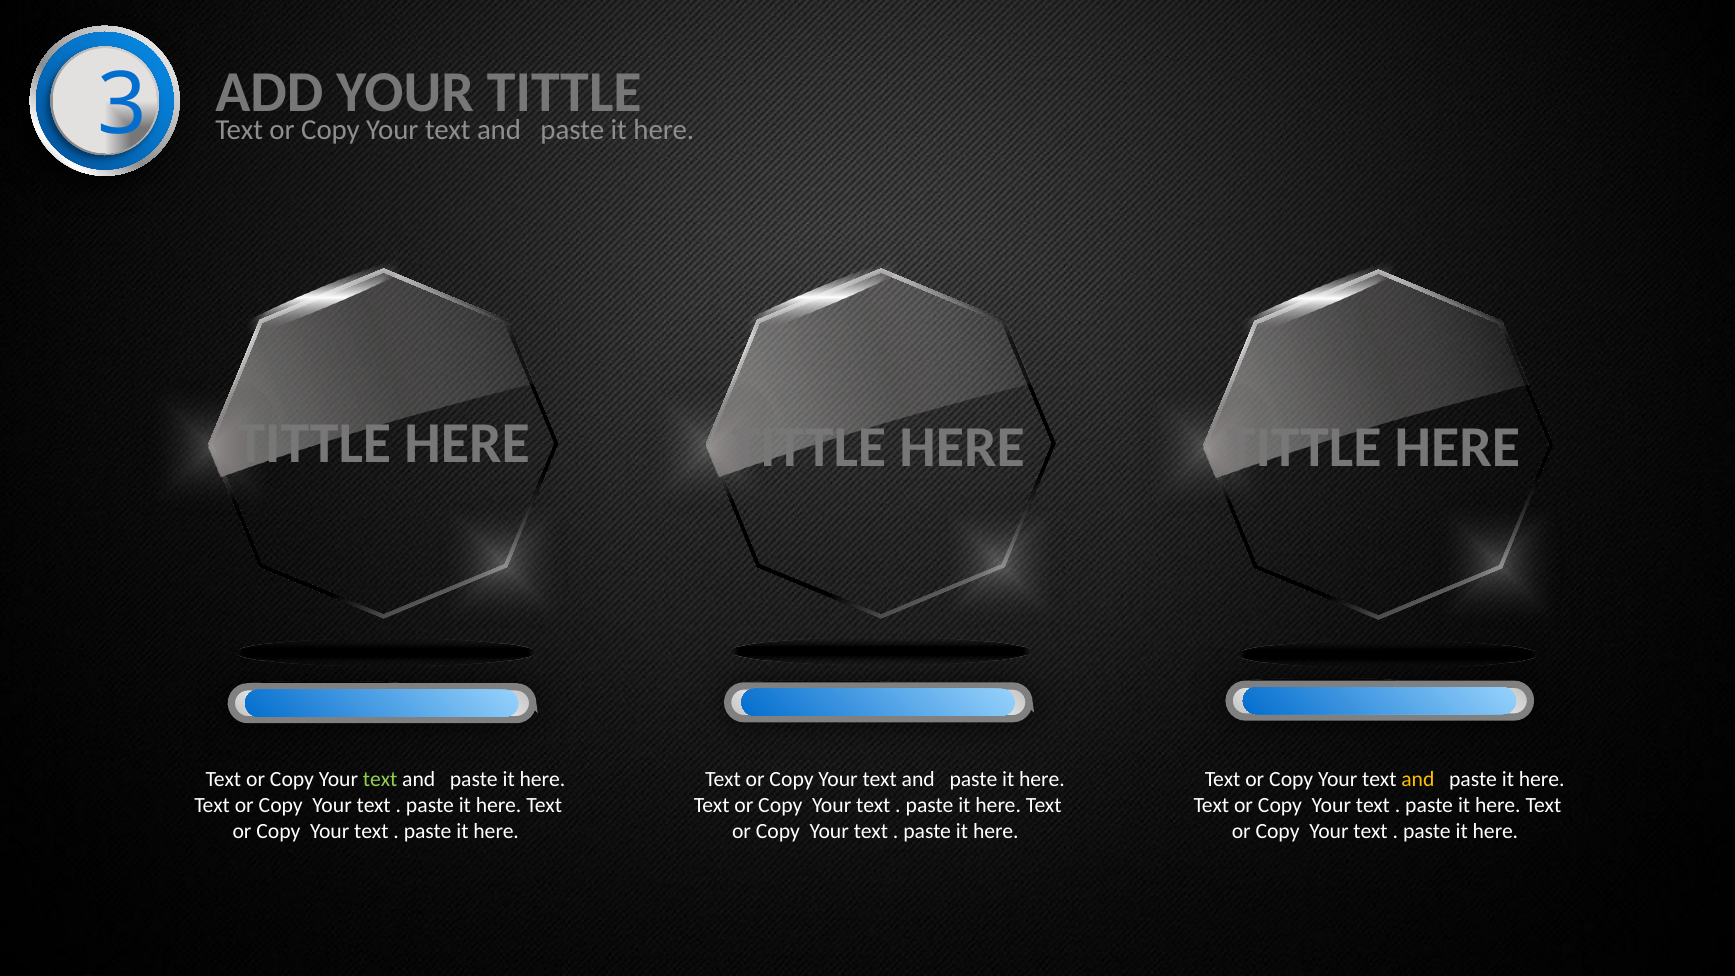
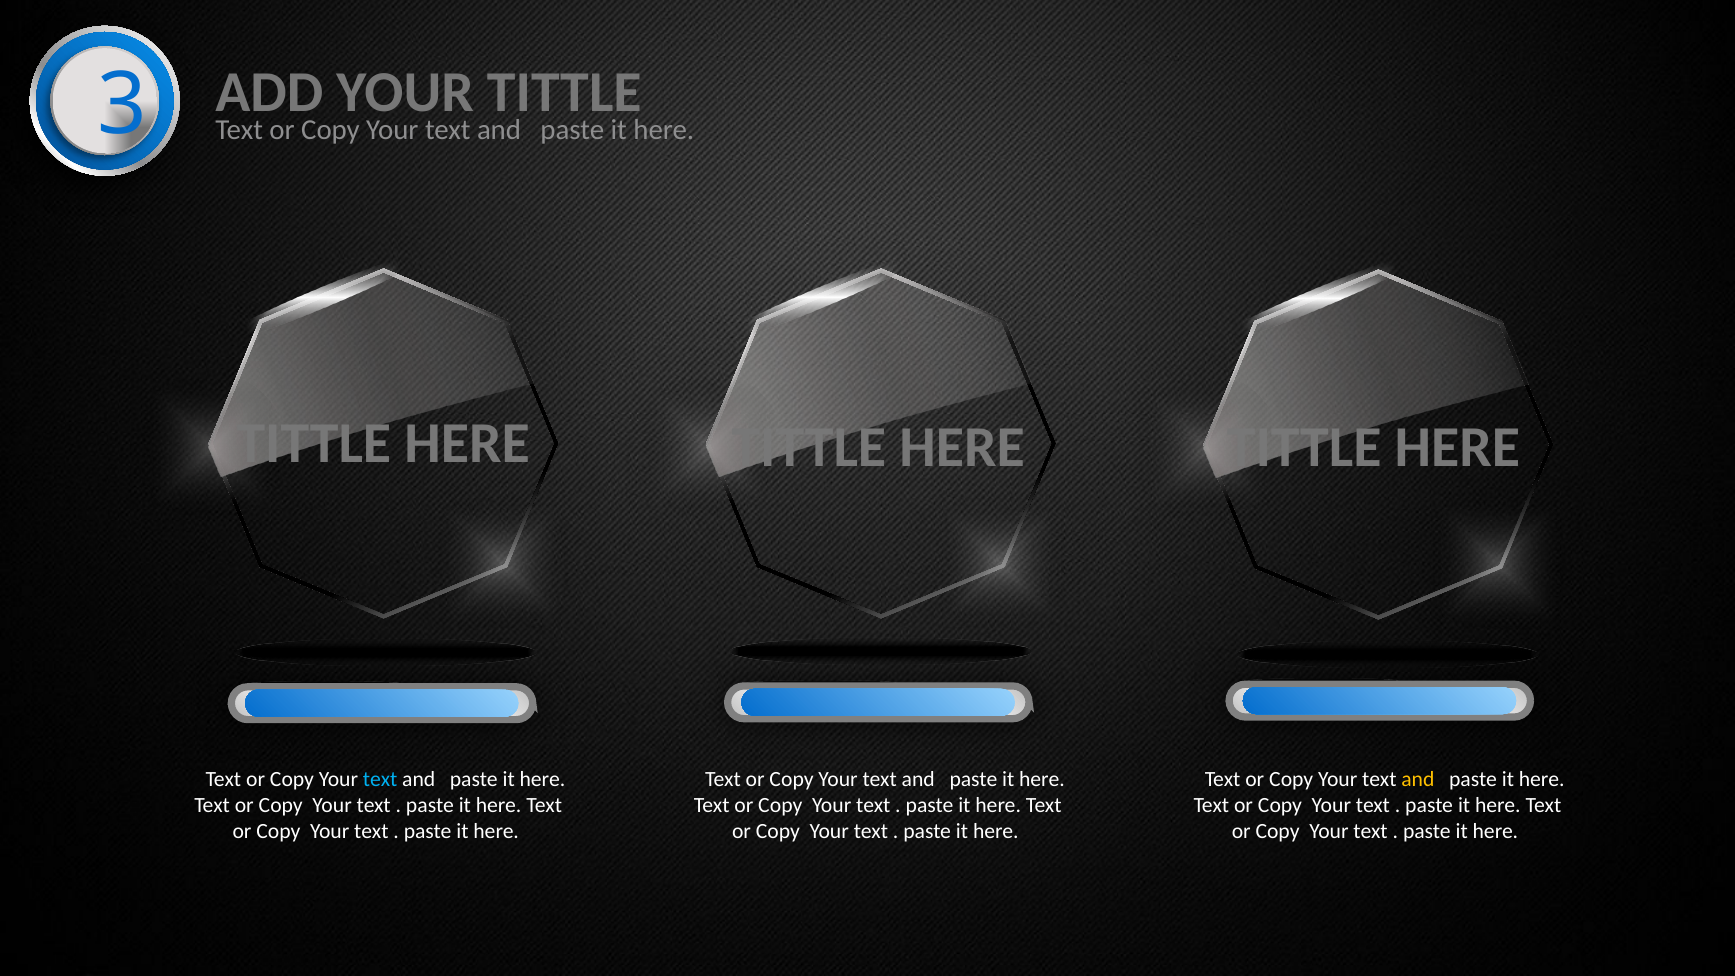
text at (380, 779) colour: light green -> light blue
